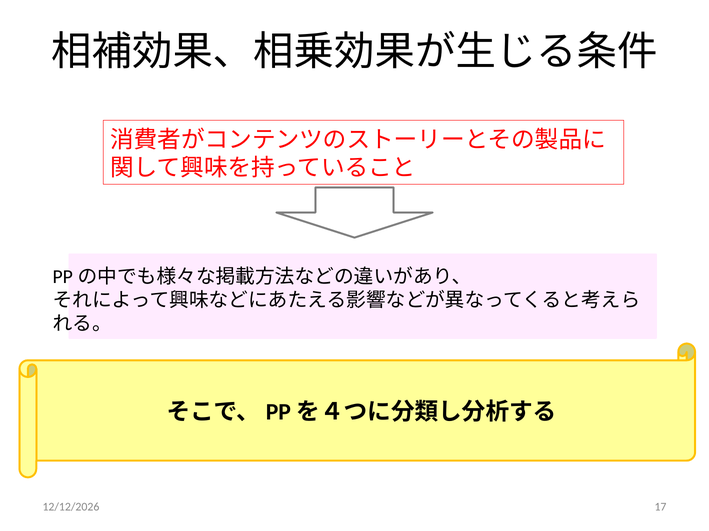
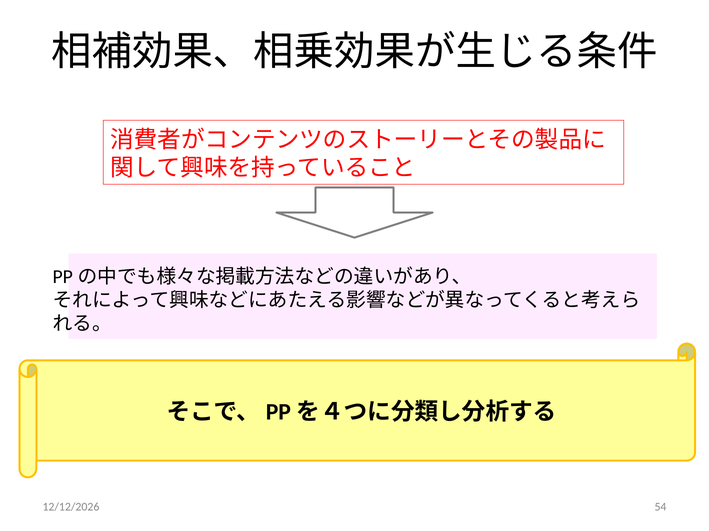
17: 17 -> 54
